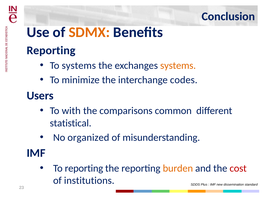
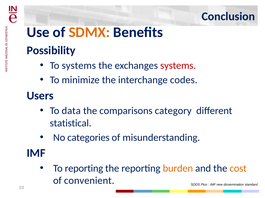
Reporting at (51, 51): Reporting -> Possibility
systems at (178, 66) colour: orange -> red
with: with -> data
common: common -> category
organized: organized -> categories
cost colour: red -> orange
institutions: institutions -> convenient
